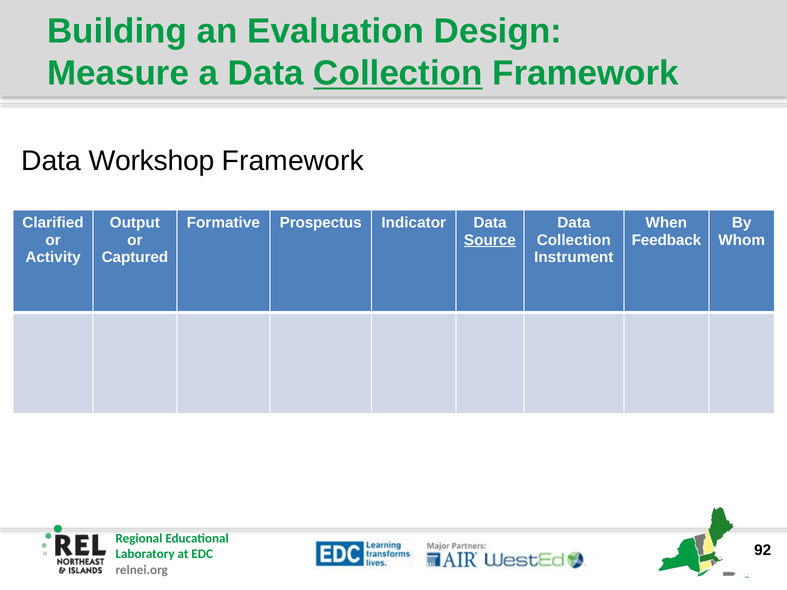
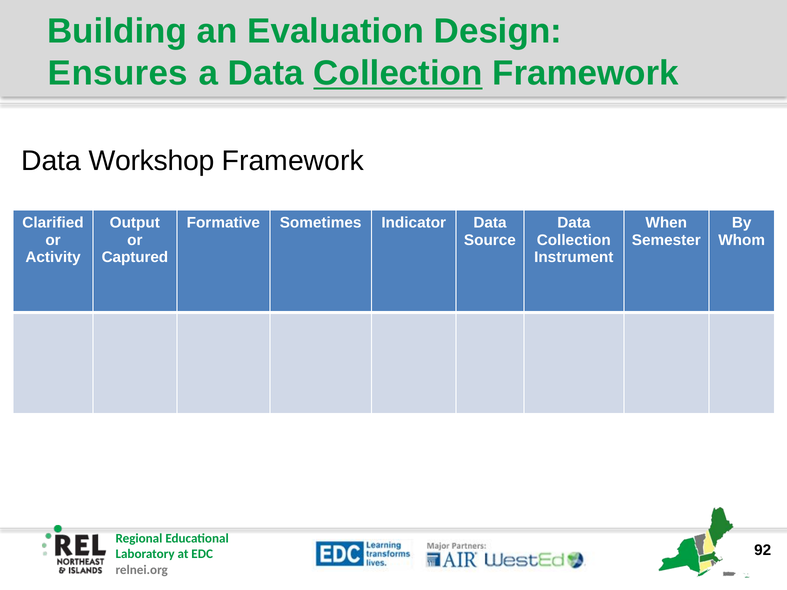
Measure: Measure -> Ensures
Prospectus: Prospectus -> Sometimes
Source underline: present -> none
Feedback: Feedback -> Semester
